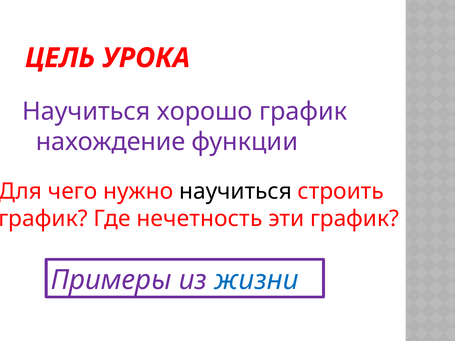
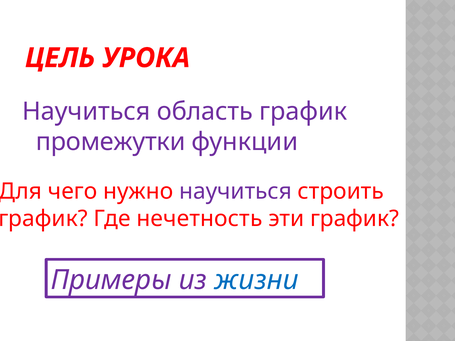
хорошо: хорошо -> область
нахождение: нахождение -> промежутки
научиться at (236, 192) colour: black -> purple
